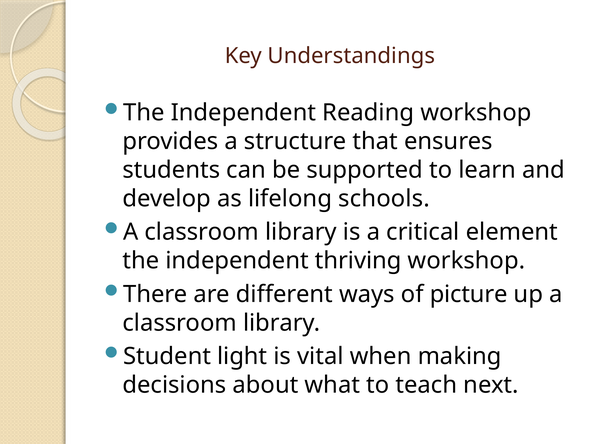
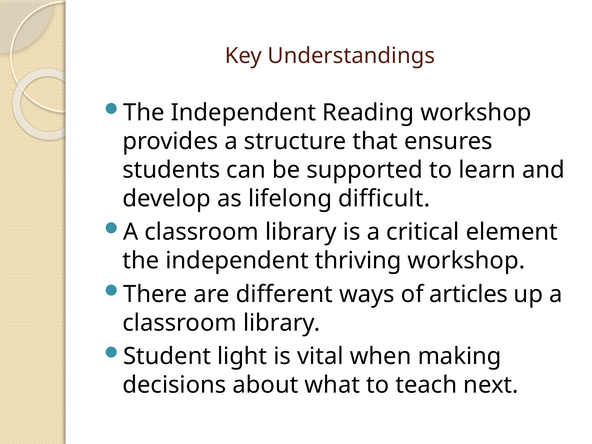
schools: schools -> difficult
picture: picture -> articles
